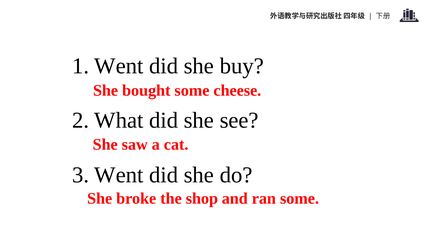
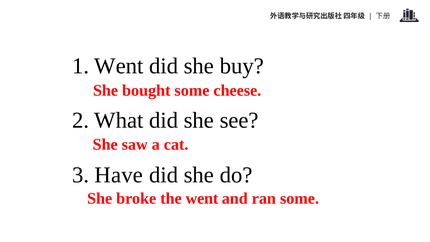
3 Went: Went -> Have
the shop: shop -> went
